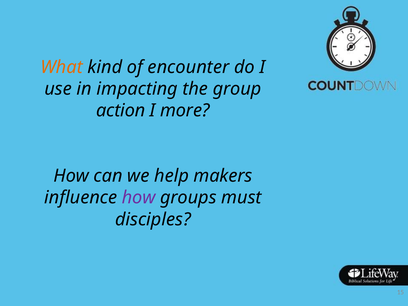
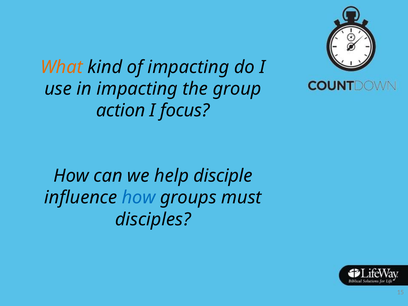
of encounter: encounter -> impacting
more: more -> focus
makers: makers -> disciple
how at (139, 198) colour: purple -> blue
